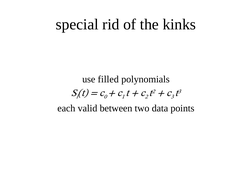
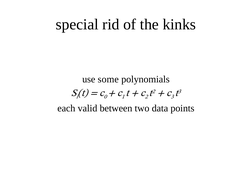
filled: filled -> some
